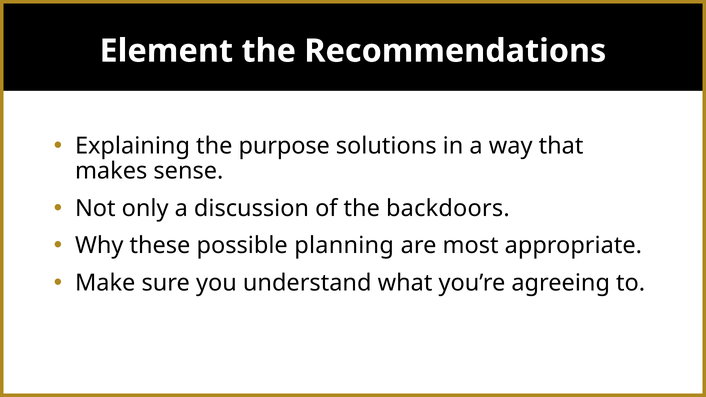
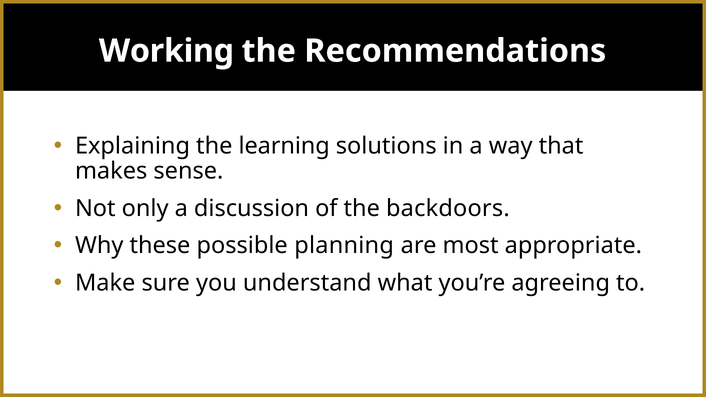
Element: Element -> Working
purpose: purpose -> learning
